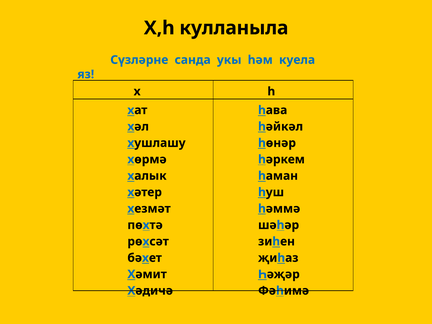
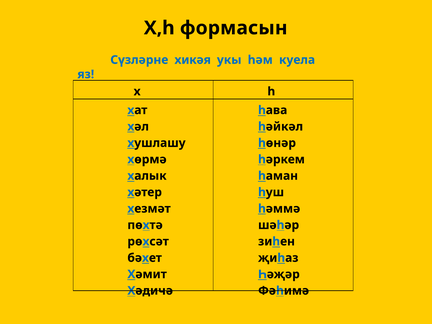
кулланыла: кулланыла -> формасын
санда: санда -> хикәя
